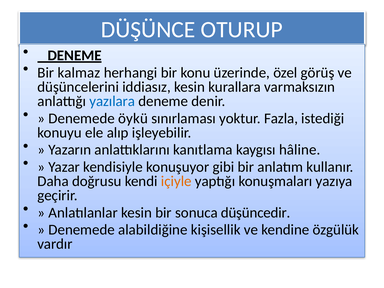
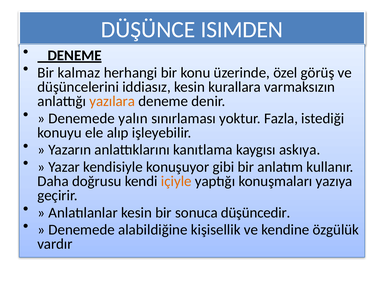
OTURUP: OTURUP -> ISIMDEN
yazılara colour: blue -> orange
öykü: öykü -> yalın
hâline: hâline -> askıya
